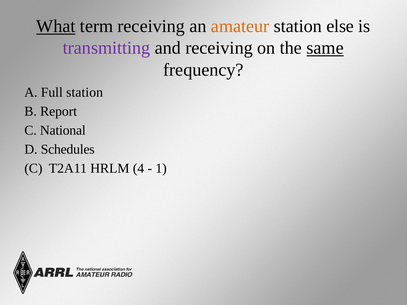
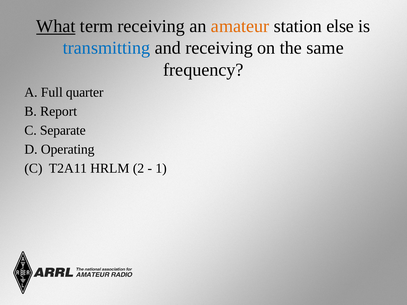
transmitting colour: purple -> blue
same underline: present -> none
Full station: station -> quarter
National: National -> Separate
Schedules: Schedules -> Operating
4: 4 -> 2
